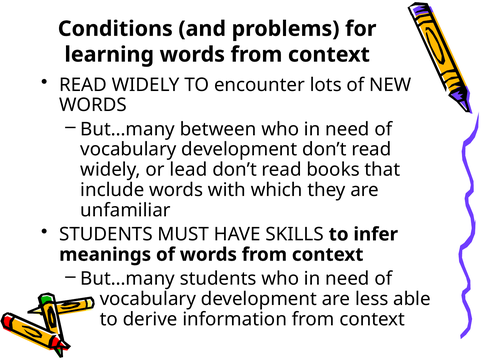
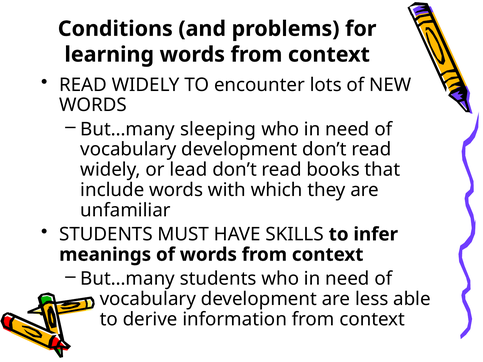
between: between -> sleeping
